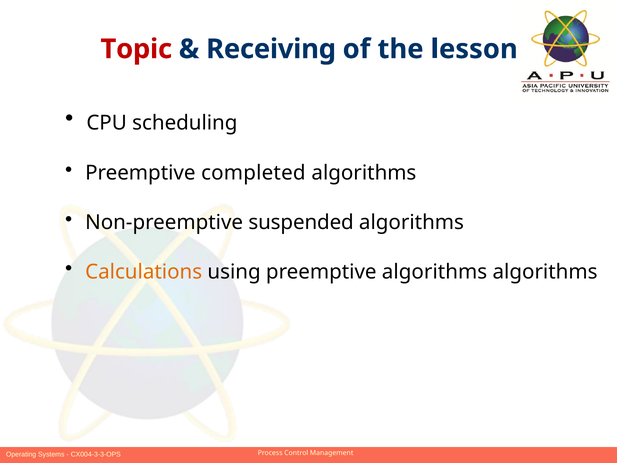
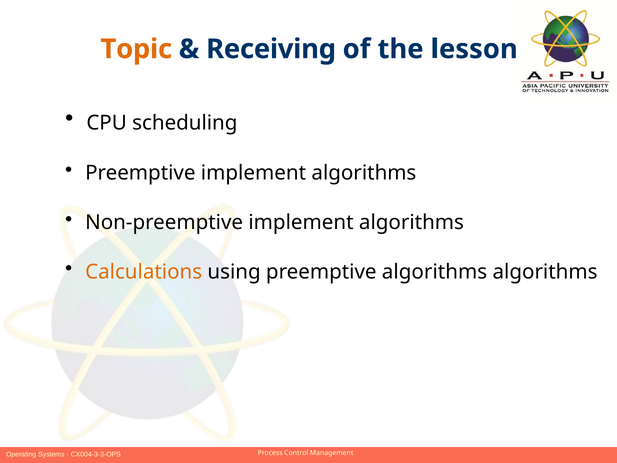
Topic colour: red -> orange
Preemptive completed: completed -> implement
Non-preemptive suspended: suspended -> implement
